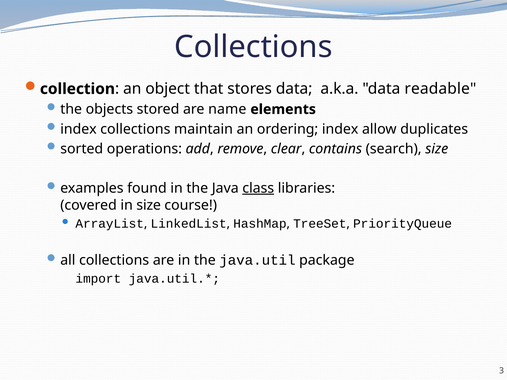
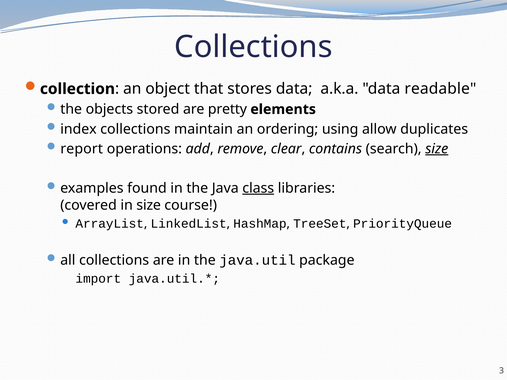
name: name -> pretty
ordering index: index -> using
sorted: sorted -> report
size at (437, 149) underline: none -> present
